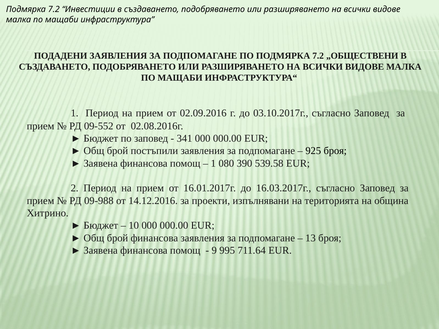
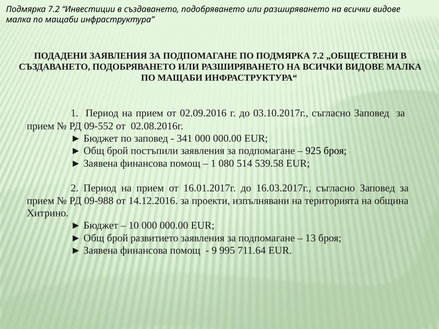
390: 390 -> 514
брой финансова: финансова -> развитието
